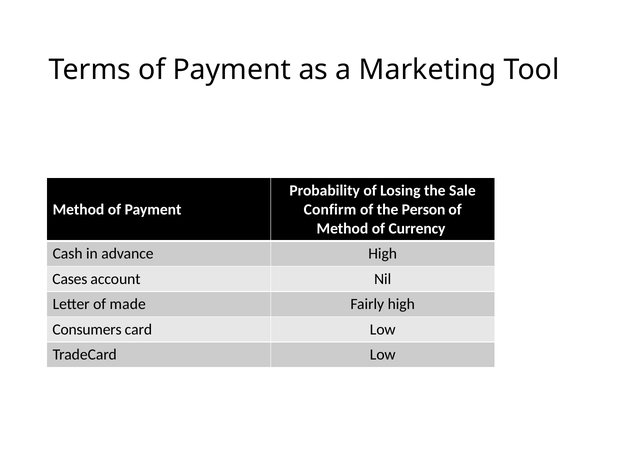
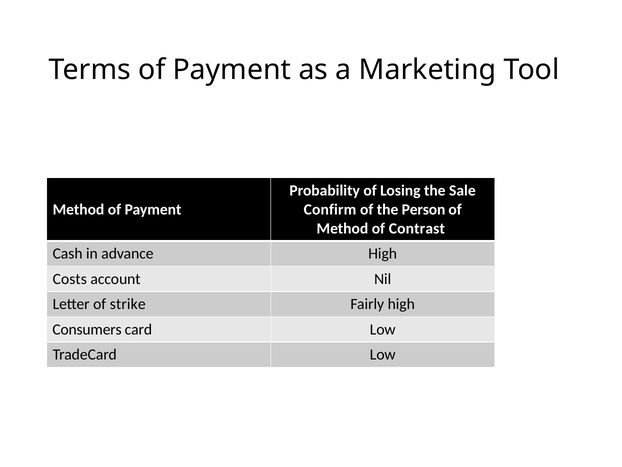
Currency: Currency -> Contrast
Cases: Cases -> Costs
made: made -> strike
